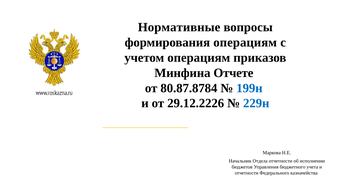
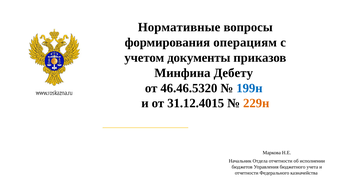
учетом операциям: операциям -> документы
Отчете: Отчете -> Дебету
80.87.8784: 80.87.8784 -> 46.46.5320
29.12.2226: 29.12.2226 -> 31.12.4015
229н colour: blue -> orange
